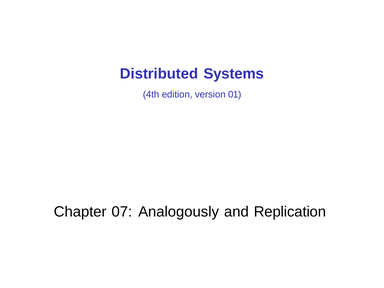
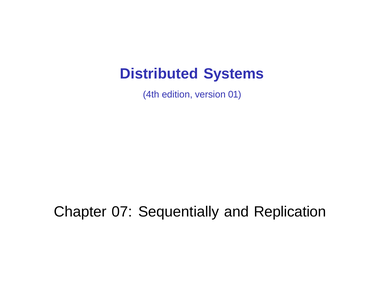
Analogously: Analogously -> Sequentially
